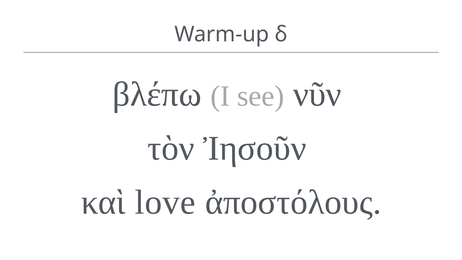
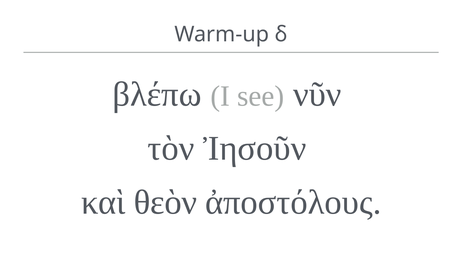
love: love -> θεὸν
